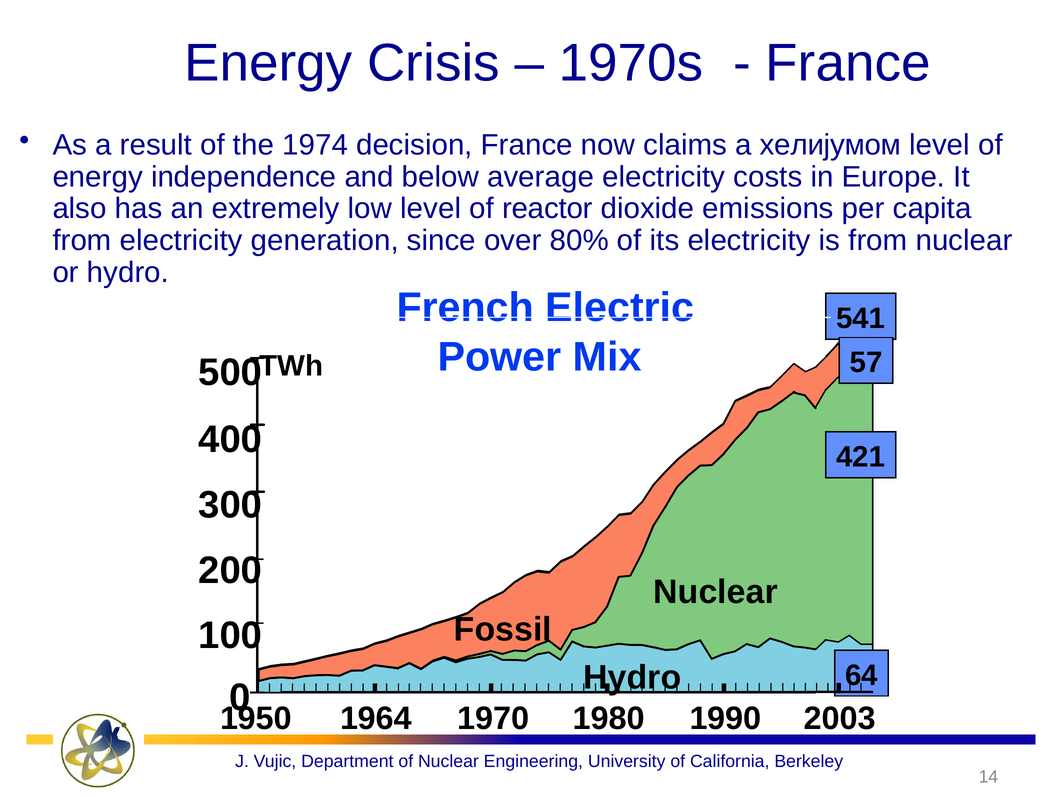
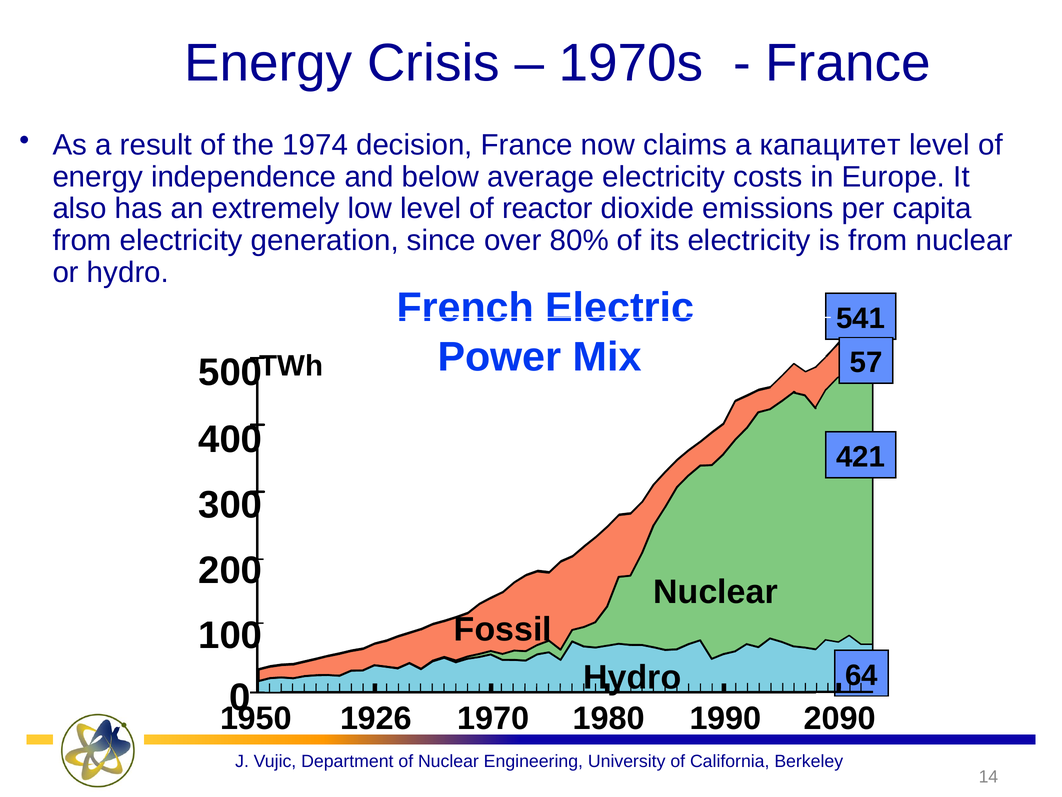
хелијумом: хелијумом -> капацитет
1964: 1964 -> 1926
2003: 2003 -> 2090
